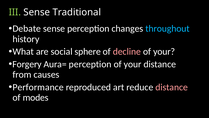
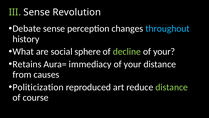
Traditional: Traditional -> Revolution
decline colour: pink -> light green
Forgery: Forgery -> Retains
Aura= perception: perception -> immediacy
Performance: Performance -> Politicization
distance at (172, 87) colour: pink -> light green
modes: modes -> course
